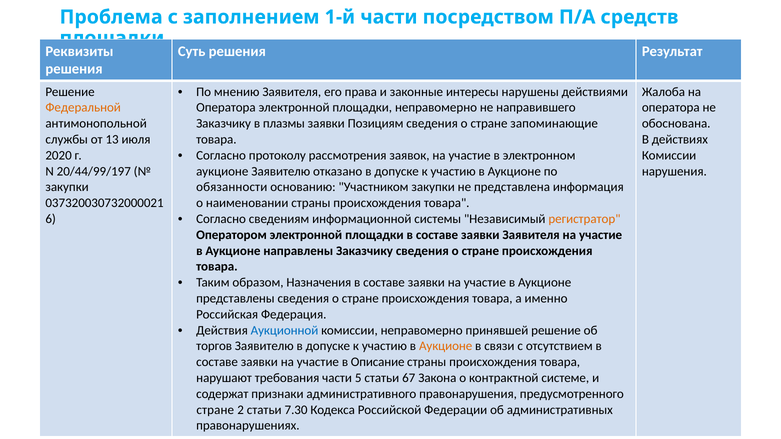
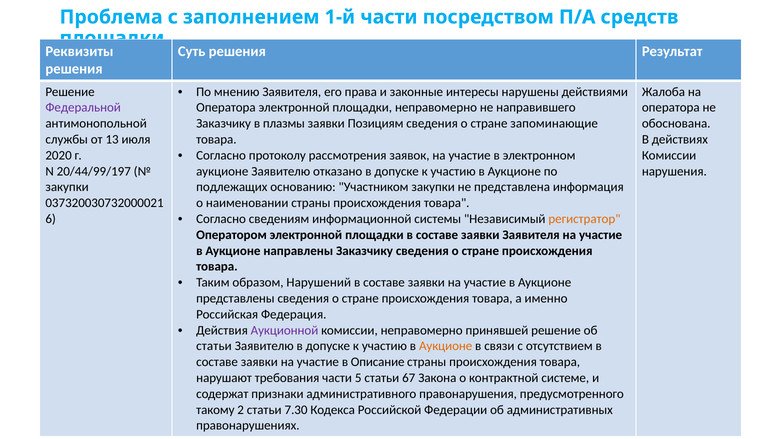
Федеральной colour: orange -> purple
обязанности: обязанности -> подлежащих
Назначения: Назначения -> Нарушений
Аукционной colour: blue -> purple
торгов at (214, 346): торгов -> статьи
стране at (215, 410): стране -> такому
